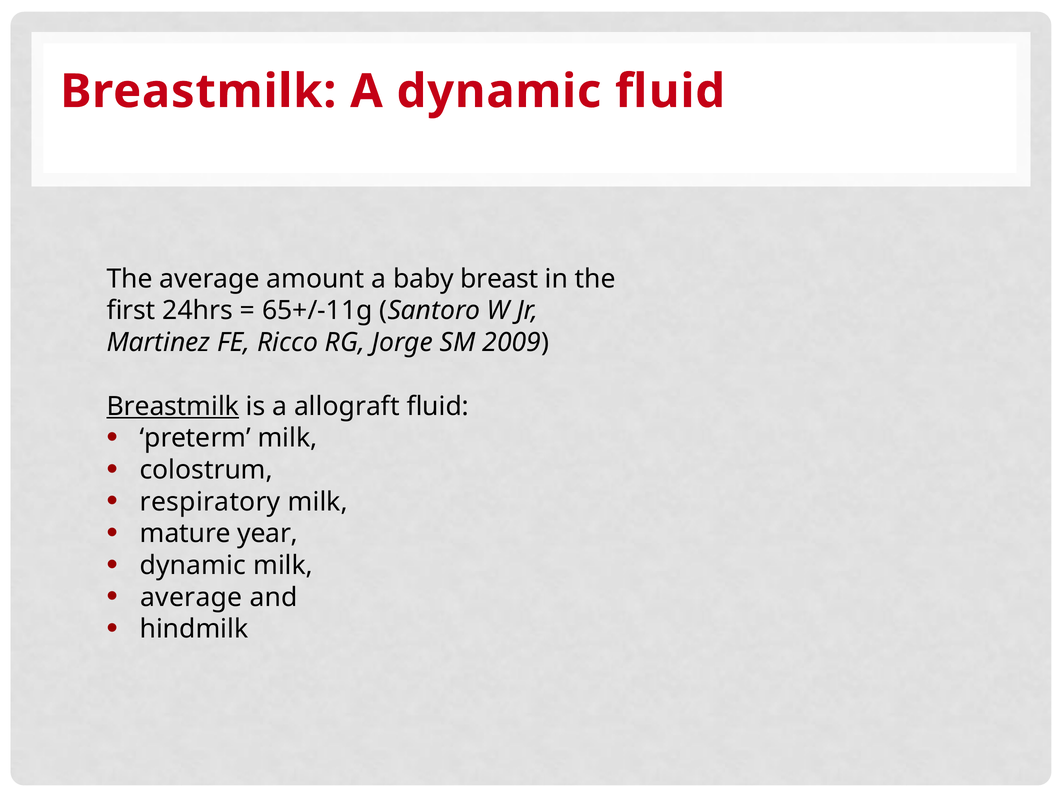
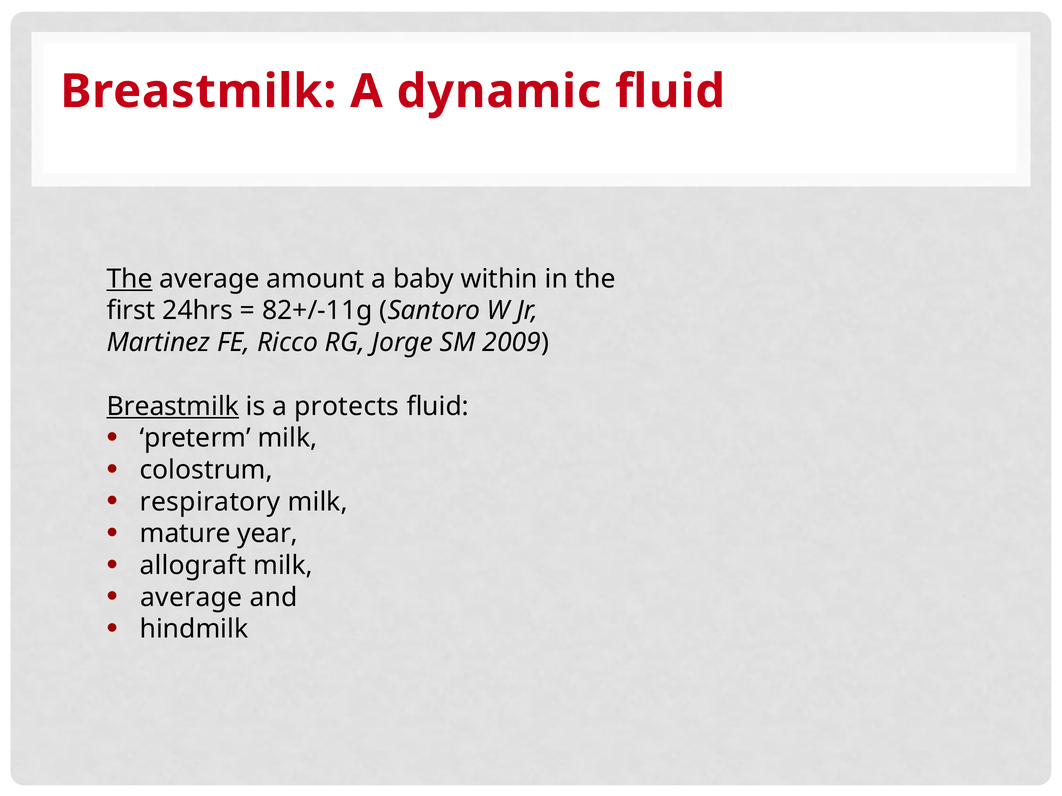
The at (130, 279) underline: none -> present
breast: breast -> within
65+/-11g: 65+/-11g -> 82+/-11g
allograft: allograft -> protects
dynamic at (193, 566): dynamic -> allograft
